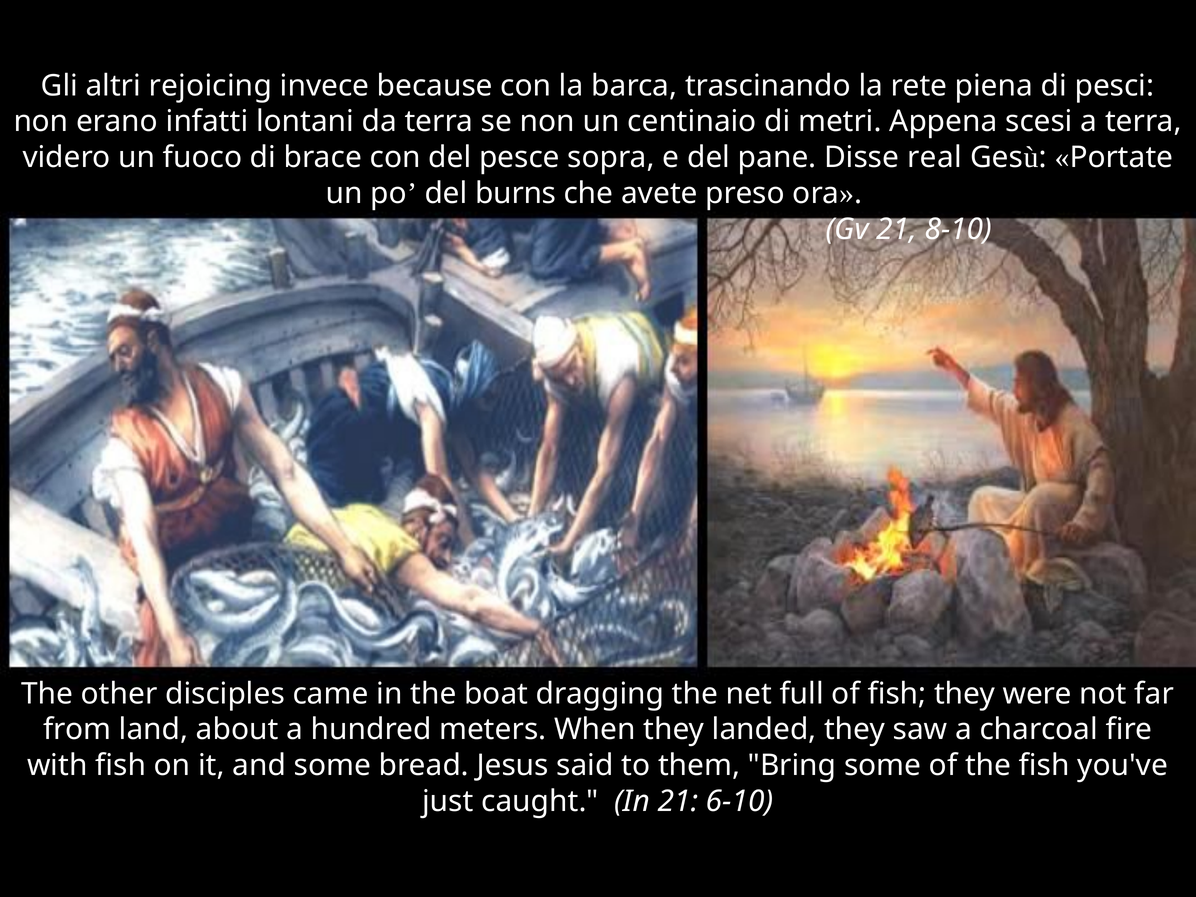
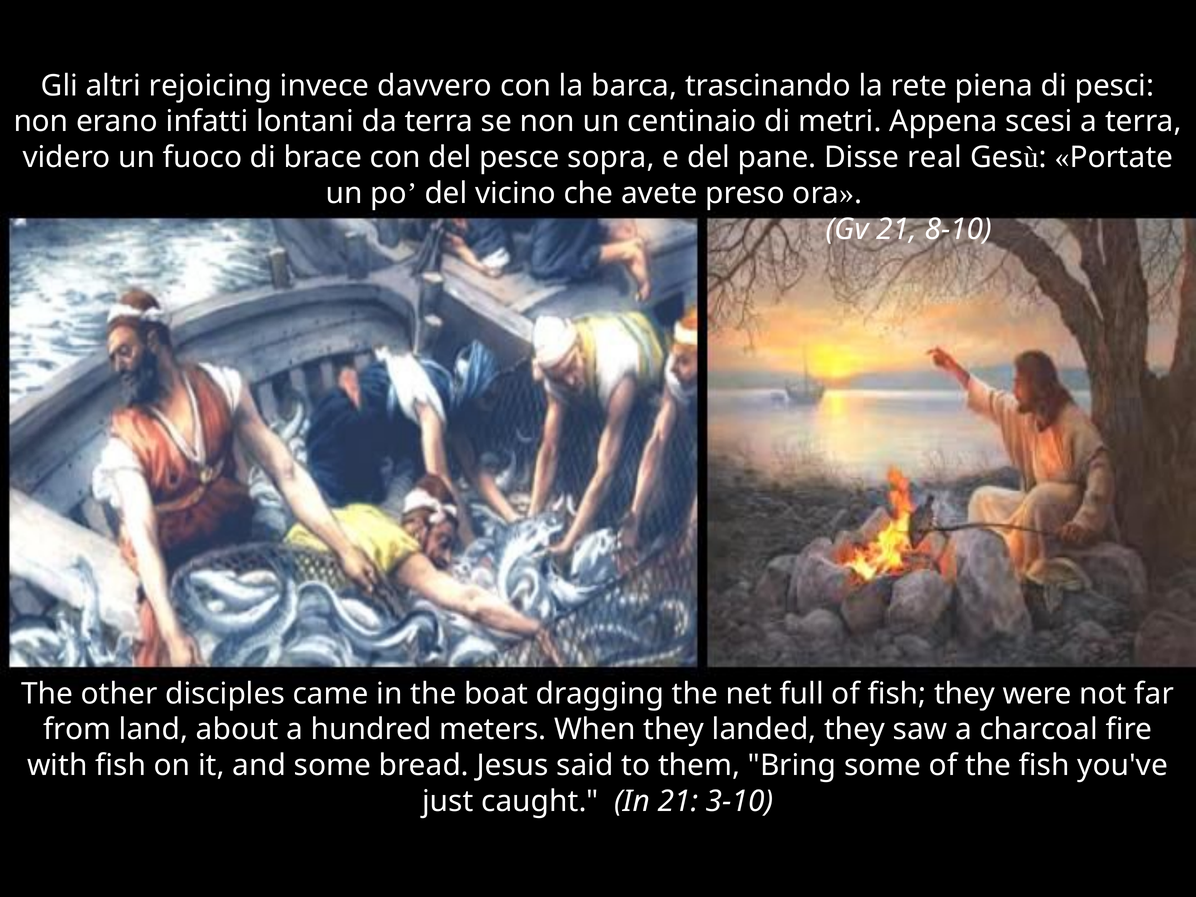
because: because -> davvero
burns: burns -> vicino
6-10: 6-10 -> 3-10
